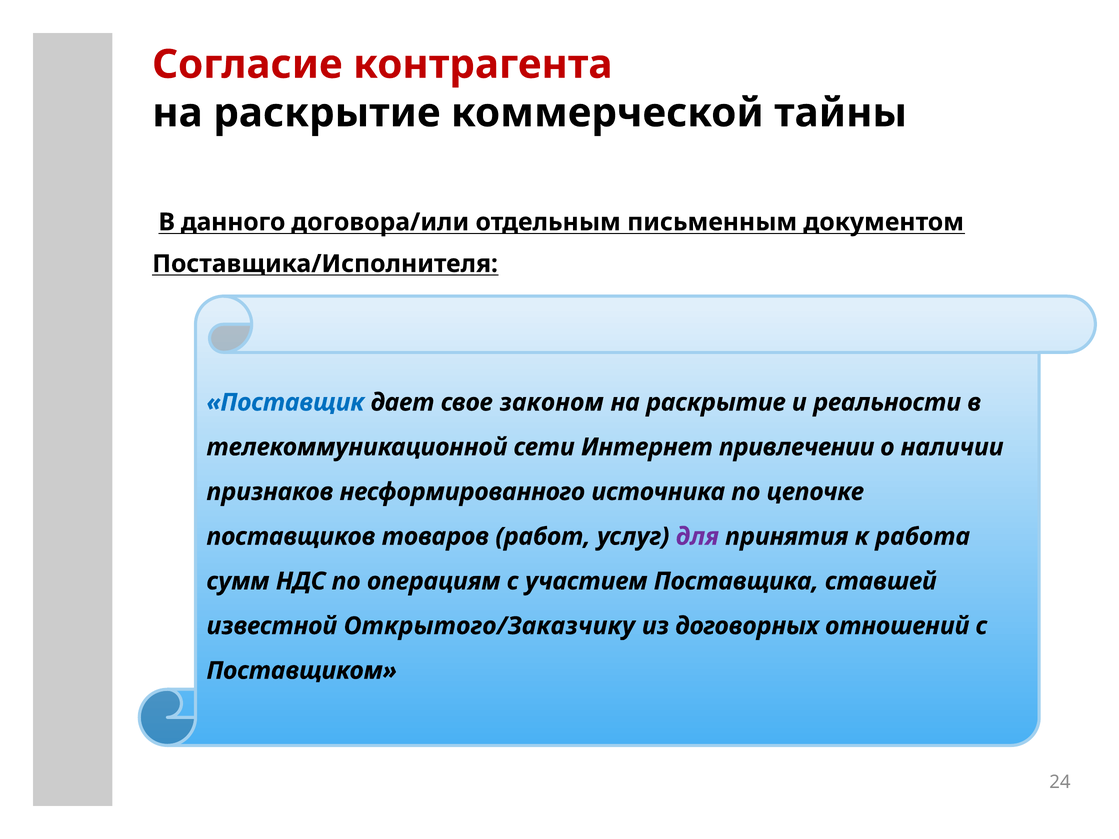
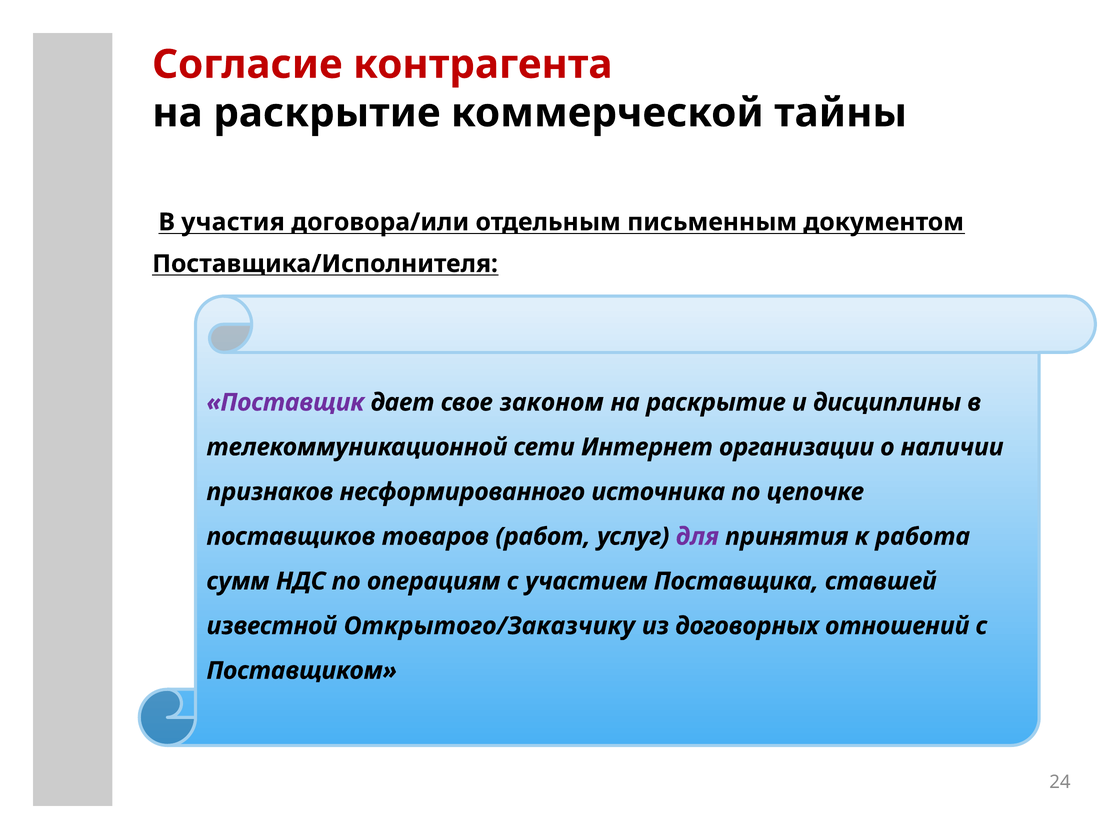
данного: данного -> участия
Поставщик colour: blue -> purple
реальности: реальности -> дисциплины
привлечении: привлечении -> организации
